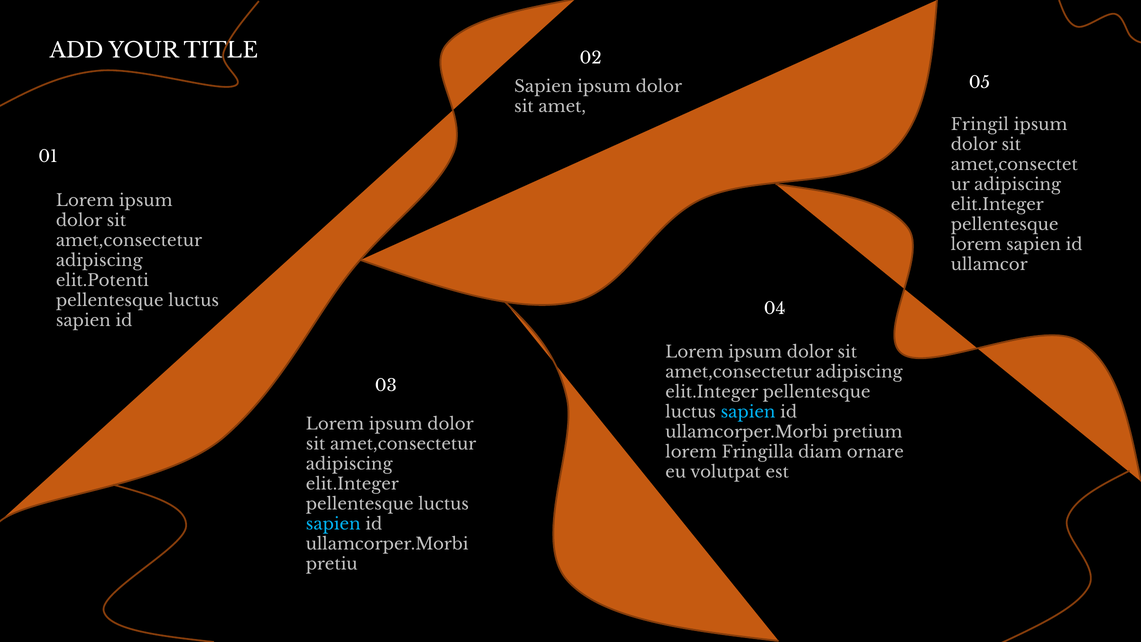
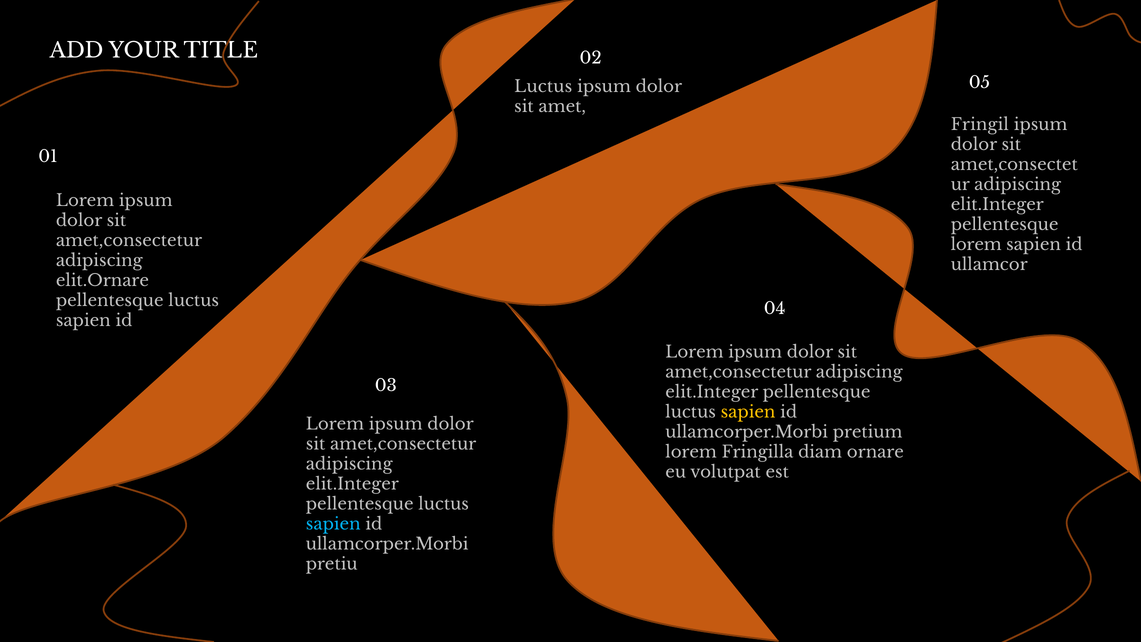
Sapien at (543, 87): Sapien -> Luctus
elit.Potenti: elit.Potenti -> elit.Ornare
sapien at (748, 412) colour: light blue -> yellow
